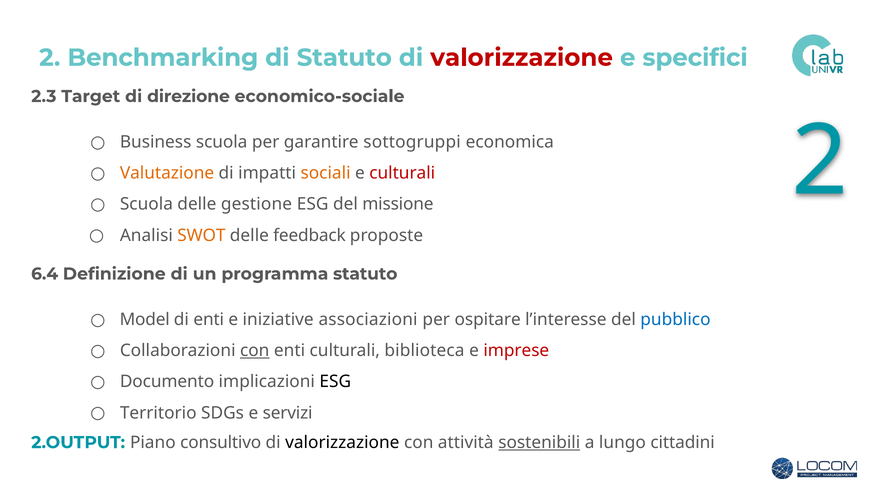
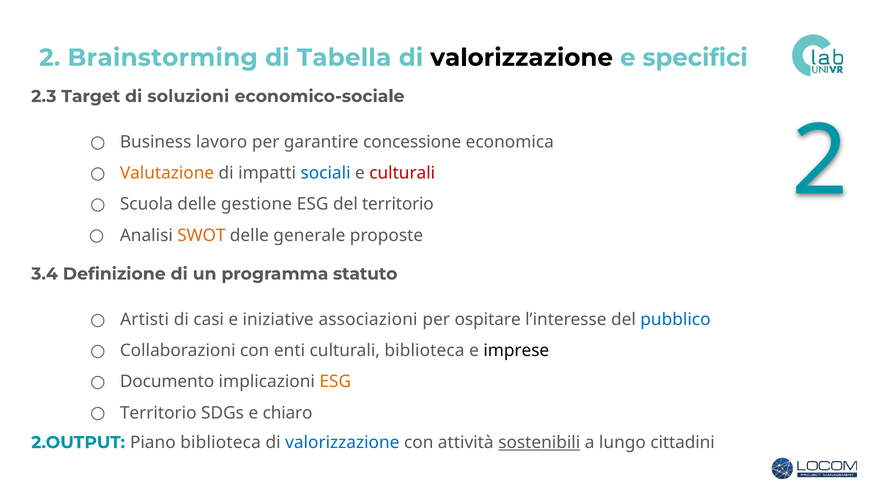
Benchmarking: Benchmarking -> Brainstorming
di Statuto: Statuto -> Tabella
valorizzazione at (522, 58) colour: red -> black
direzione: direzione -> soluzioni
Business scuola: scuola -> lavoro
sottogruppi: sottogruppi -> concessione
sociali colour: orange -> blue
del missione: missione -> territorio
feedback: feedback -> generale
6.4: 6.4 -> 3.4
Model: Model -> Artisti
di enti: enti -> casi
con at (255, 351) underline: present -> none
imprese colour: red -> black
ESG at (335, 382) colour: black -> orange
servizi: servizi -> chiaro
Piano consultivo: consultivo -> biblioteca
valorizzazione at (342, 442) colour: black -> blue
